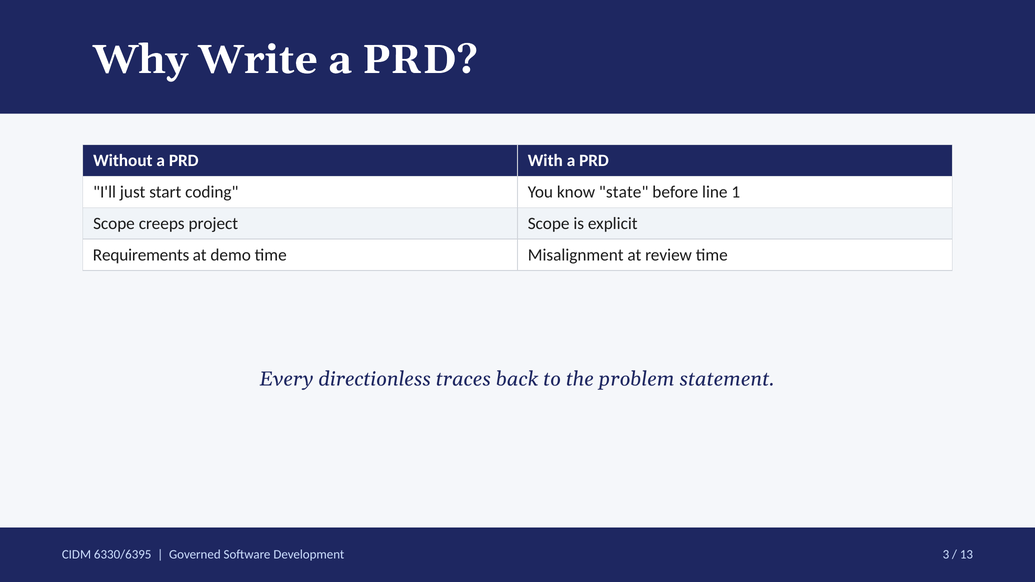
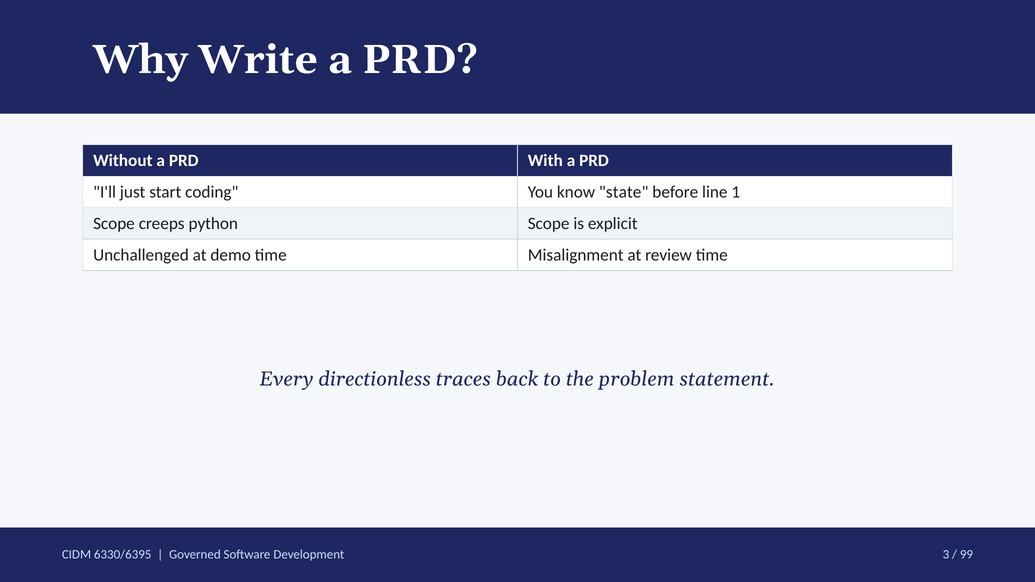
project: project -> python
Requirements: Requirements -> Unchallenged
13: 13 -> 99
